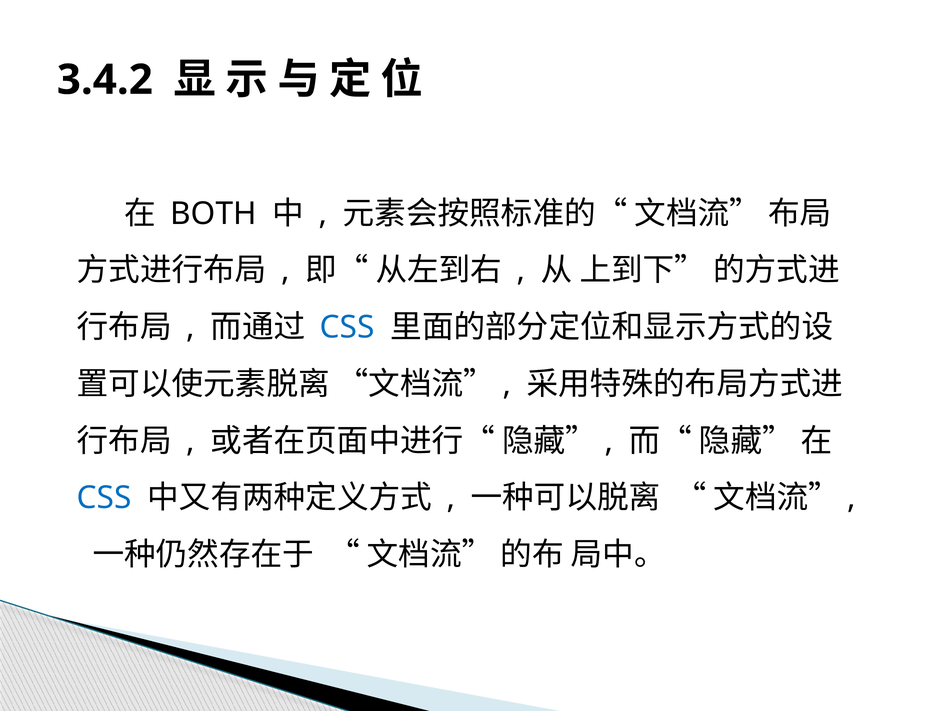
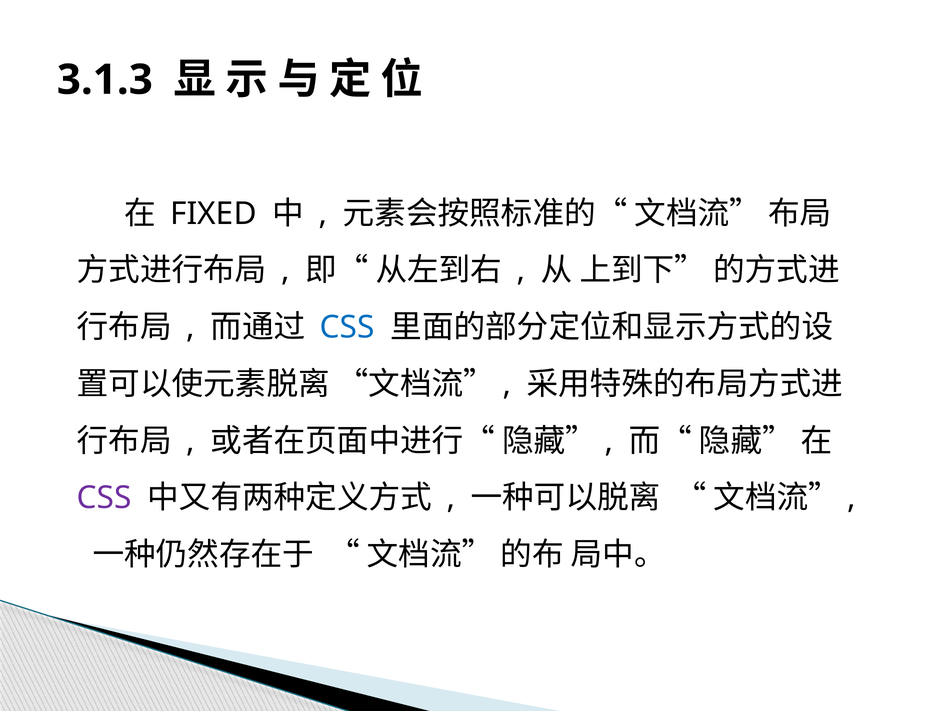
3.4.2: 3.4.2 -> 3.1.3
BOTH: BOTH -> FIXED
CSS at (104, 499) colour: blue -> purple
